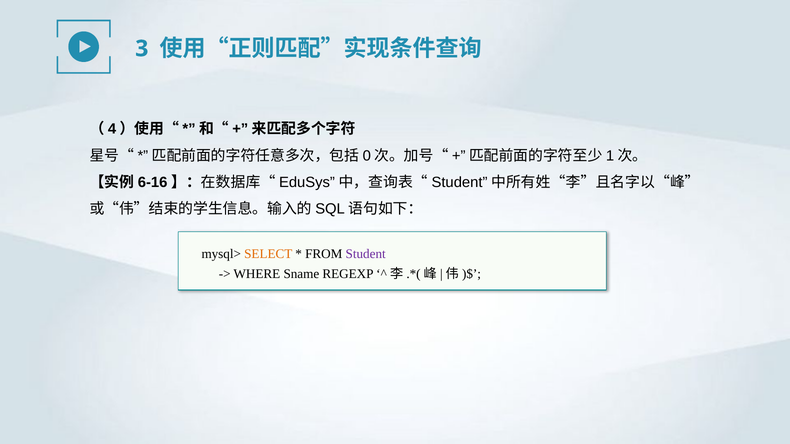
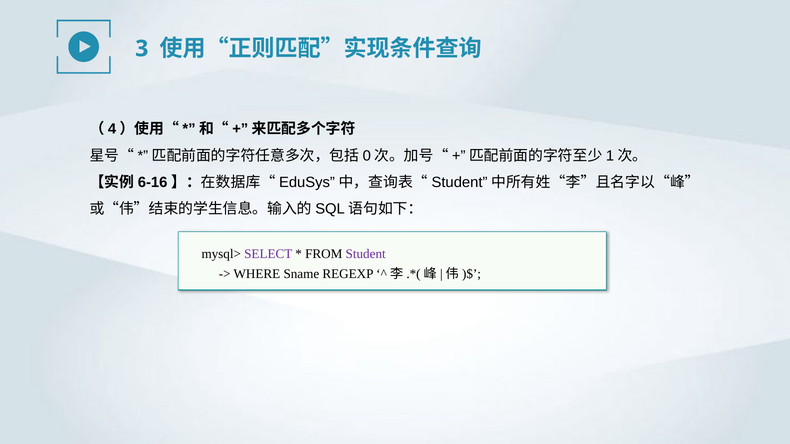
SELECT colour: orange -> purple
